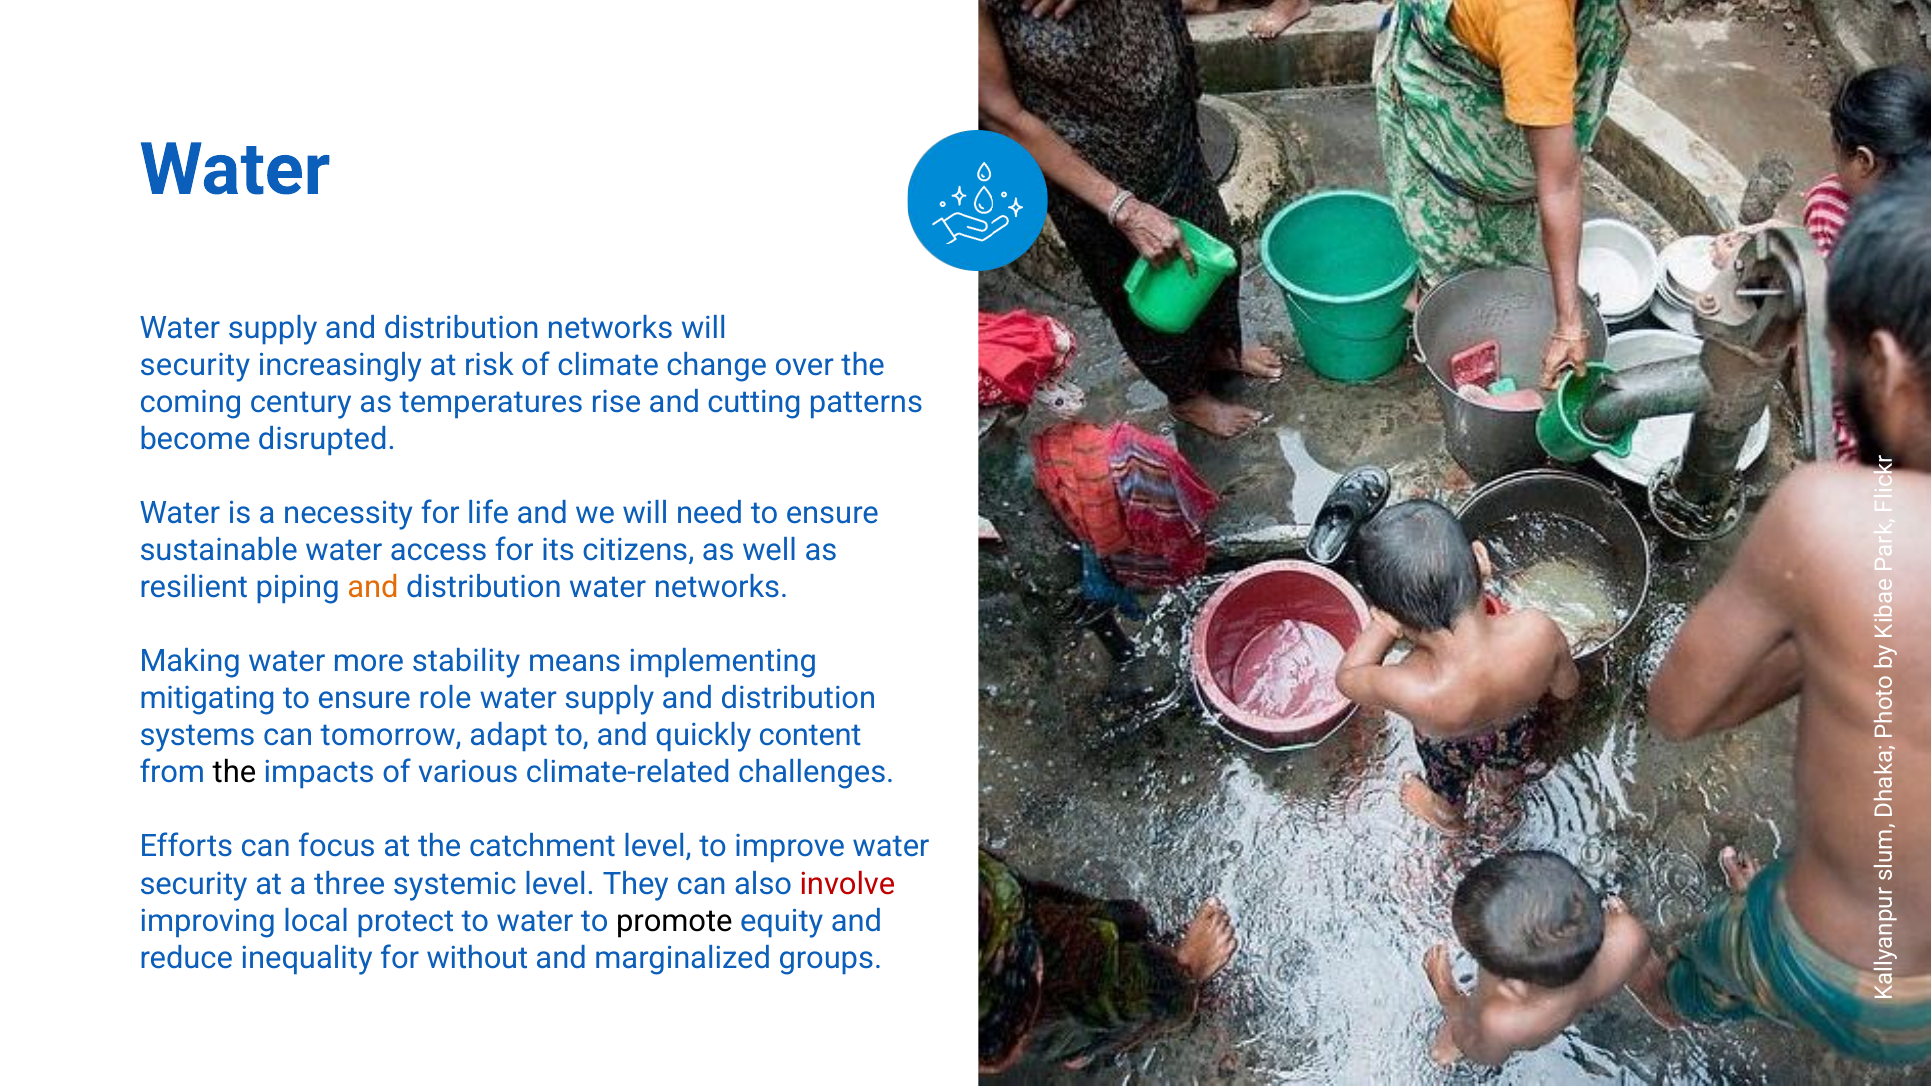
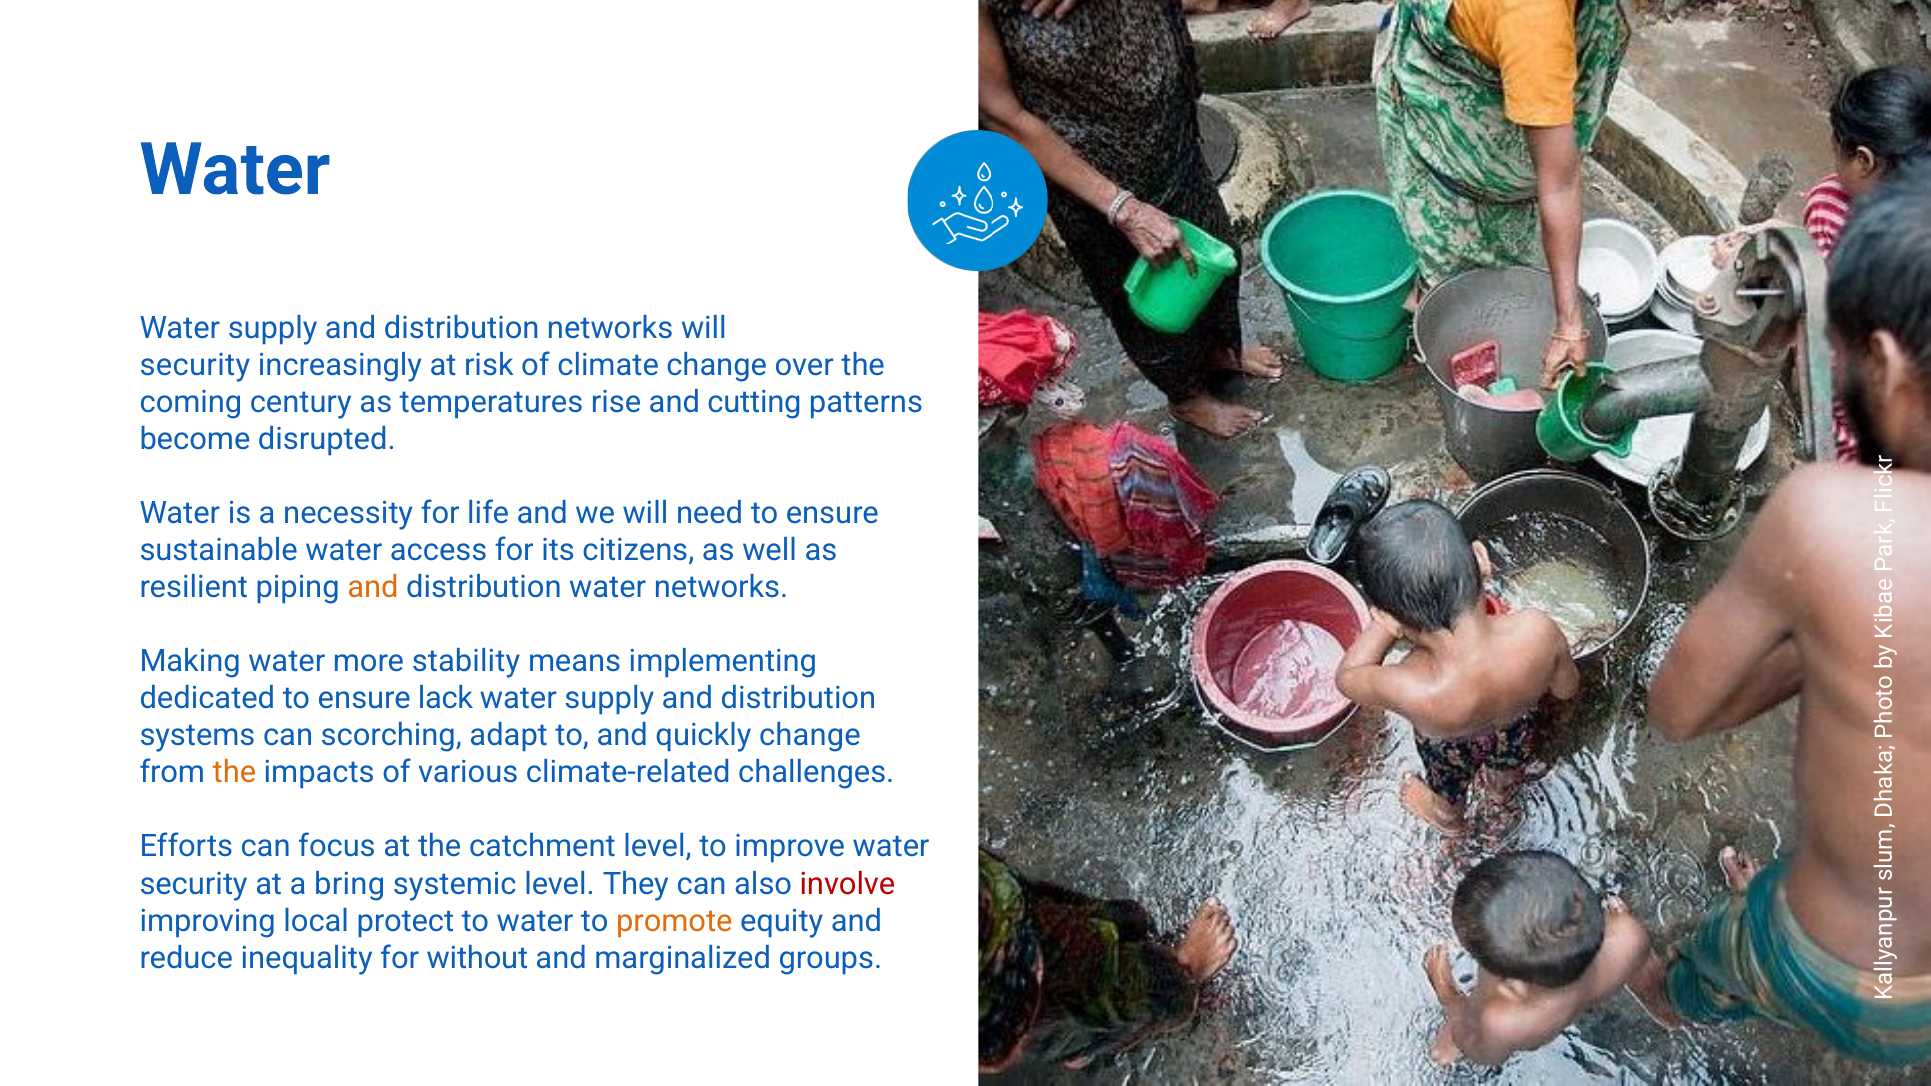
mitigating: mitigating -> dedicated
role: role -> lack
tomorrow: tomorrow -> scorching
quickly content: content -> change
the at (234, 773) colour: black -> orange
three: three -> bring
promote colour: black -> orange
